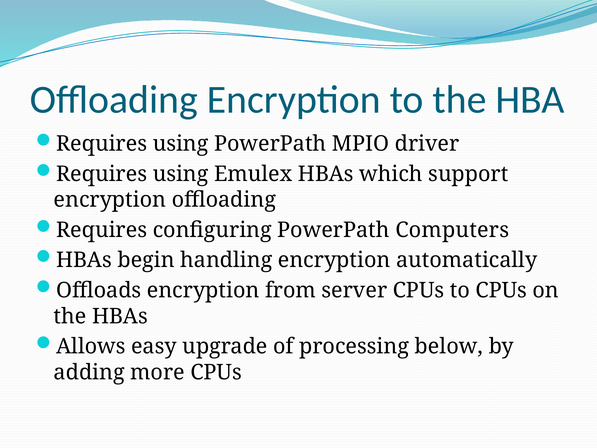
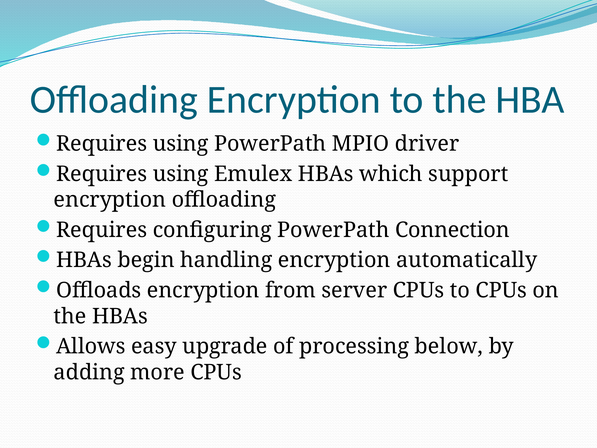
Computers: Computers -> Connection
